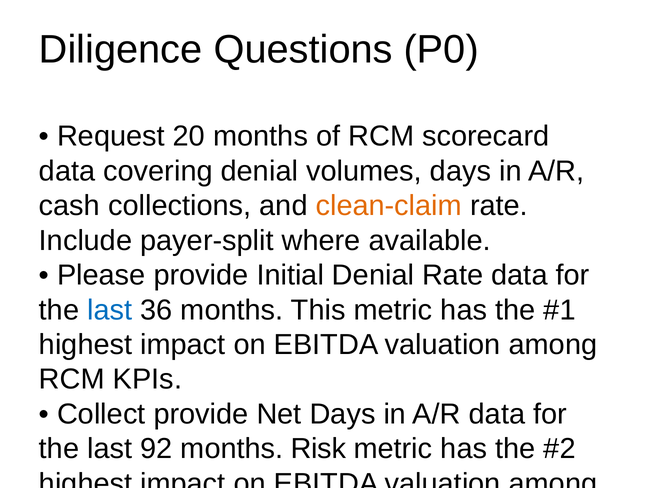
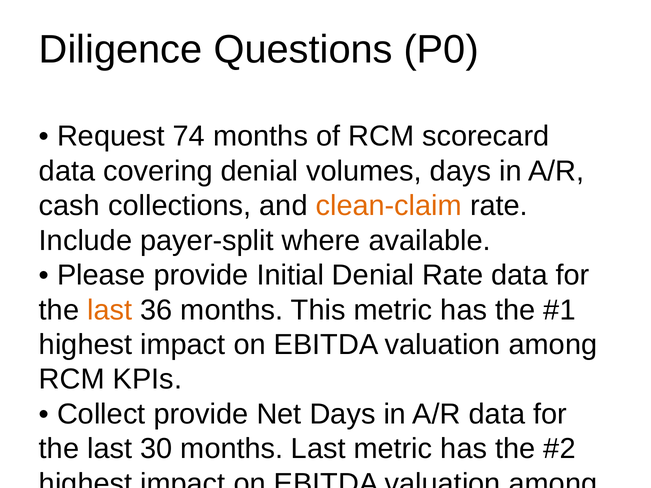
20: 20 -> 74
last at (110, 310) colour: blue -> orange
92: 92 -> 30
months Risk: Risk -> Last
